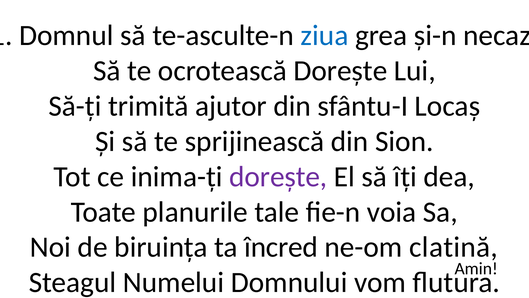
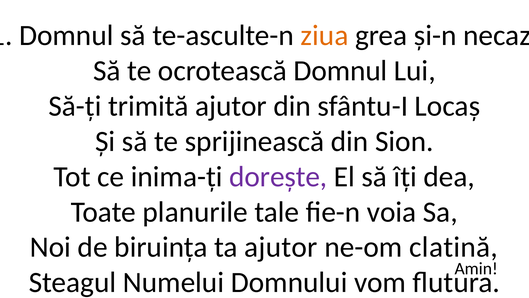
ziua colour: blue -> orange
ocrotească Dorește: Dorește -> Domnul
ta încred: încred -> ajutor
